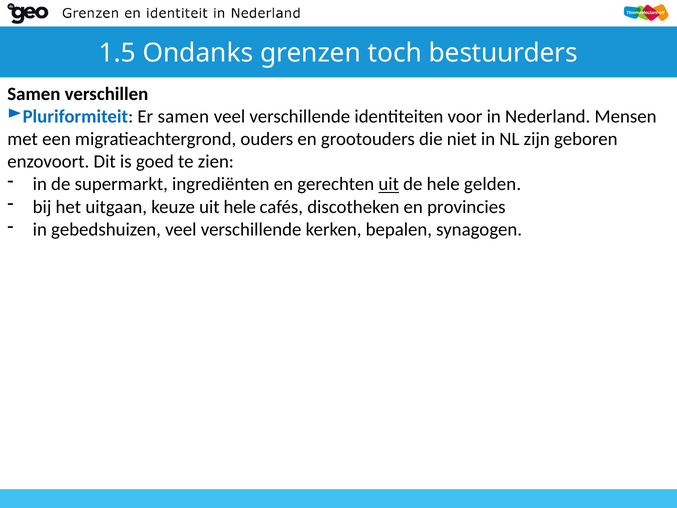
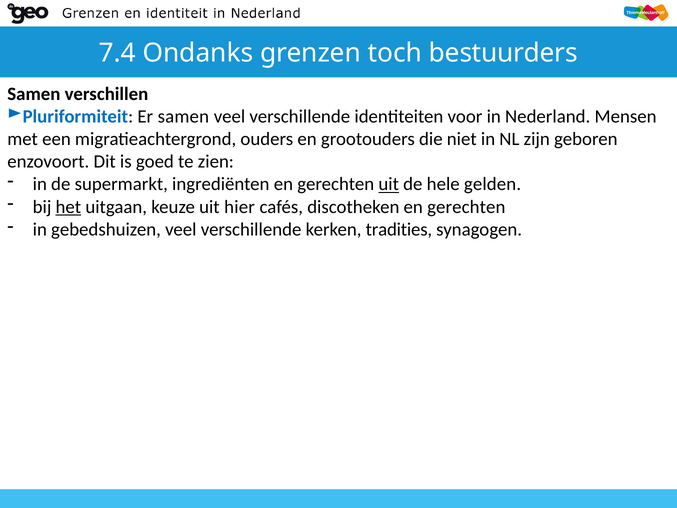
1.5: 1.5 -> 7.4
het underline: none -> present
uit hele: hele -> hier
discotheken en provincies: provincies -> gerechten
bepalen: bepalen -> tradities
